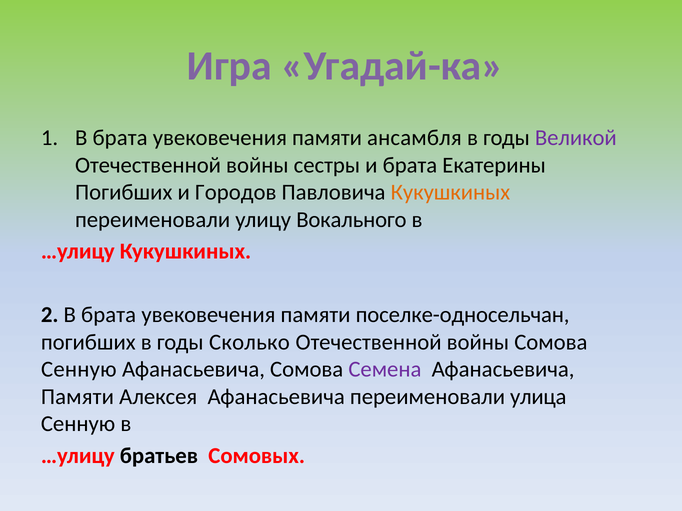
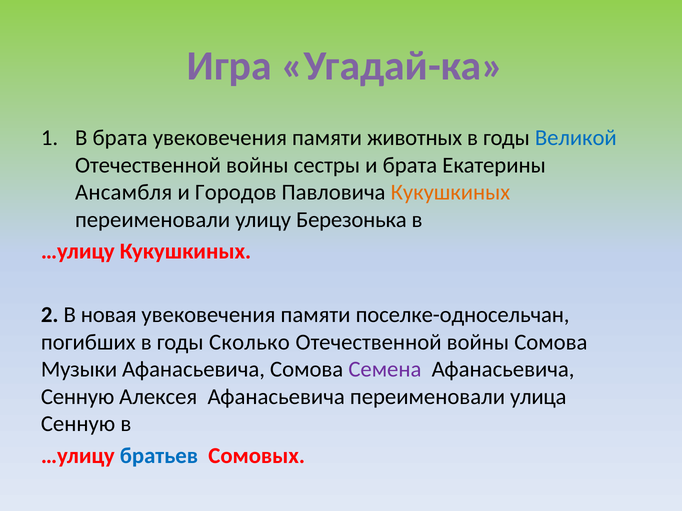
ансамбля: ансамбля -> животных
Великой colour: purple -> blue
Погибших at (124, 193): Погибших -> Ансамбля
Вокального: Вокального -> Березонька
2 В брата: брата -> новая
Сенную at (79, 370): Сенную -> Музыки
Памяти at (77, 397): Памяти -> Сенную
братьев colour: black -> blue
